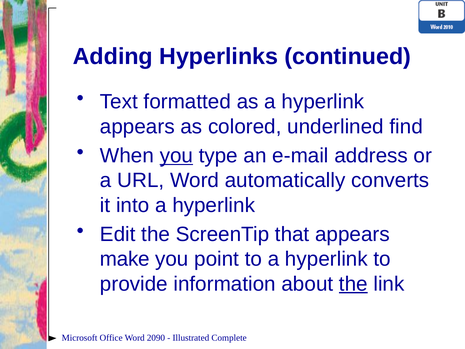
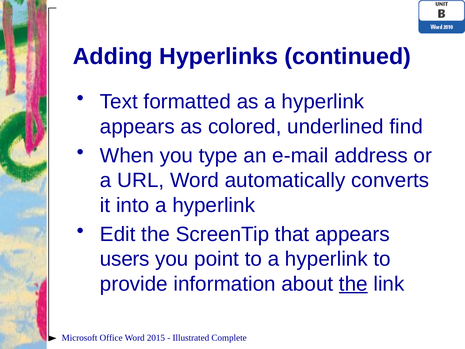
you at (176, 155) underline: present -> none
make: make -> users
2090: 2090 -> 2015
